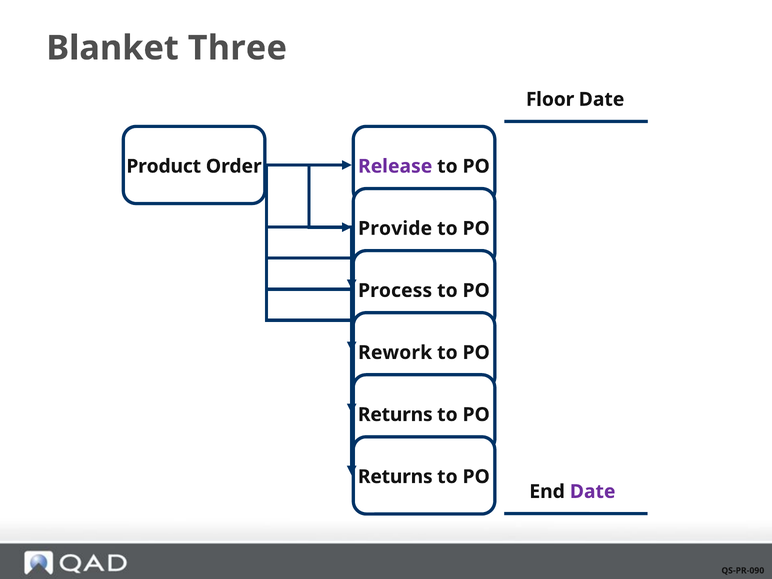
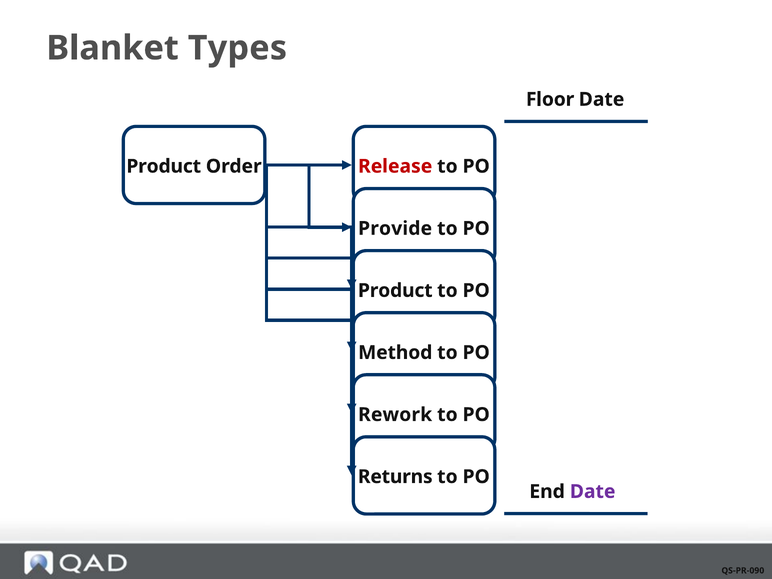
Three: Three -> Types
Release colour: purple -> red
Process at (395, 291): Process -> Product
Rework: Rework -> Method
Returns at (395, 415): Returns -> Rework
